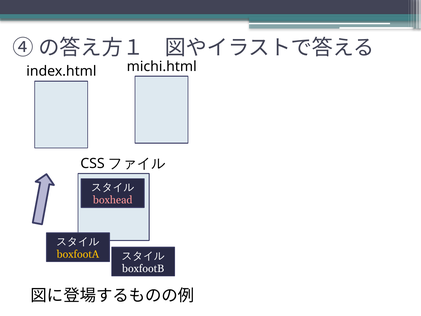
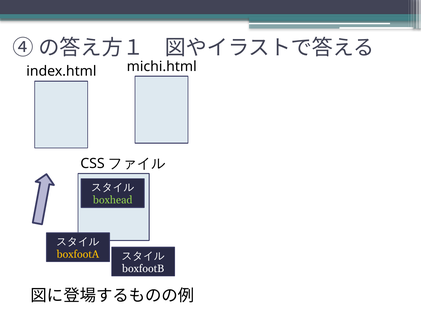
boxhead colour: pink -> light green
